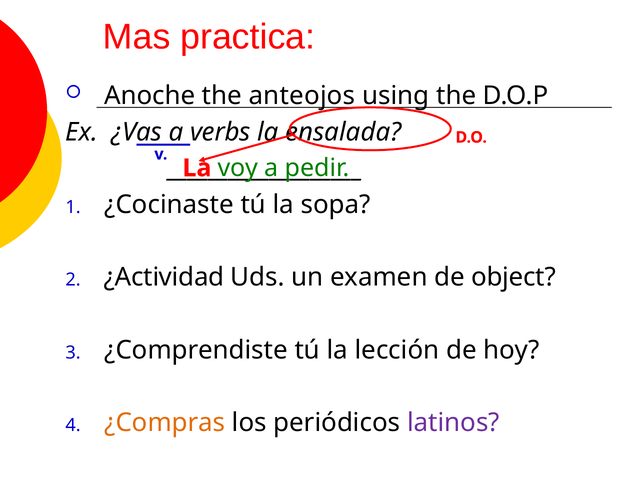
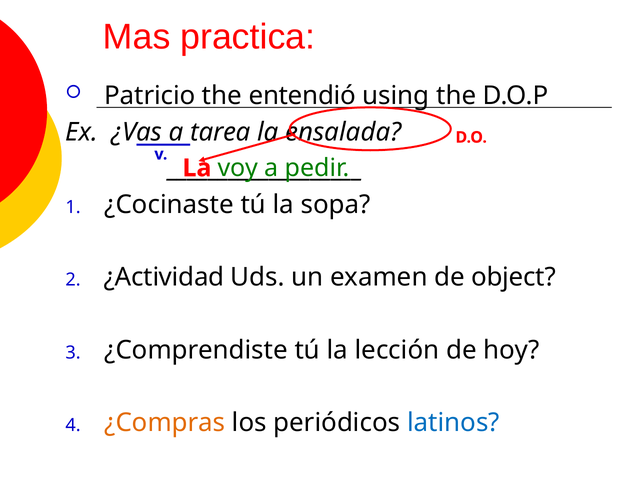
Anoche: Anoche -> Patricio
anteojos: anteojos -> entendió
verbs: verbs -> tarea
latinos colour: purple -> blue
